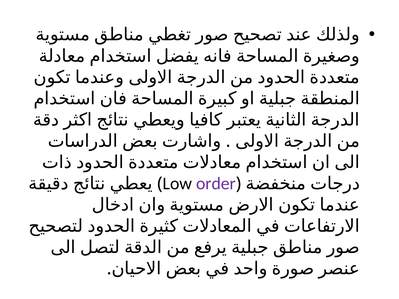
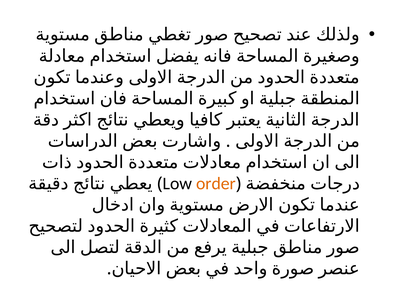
order colour: purple -> orange
